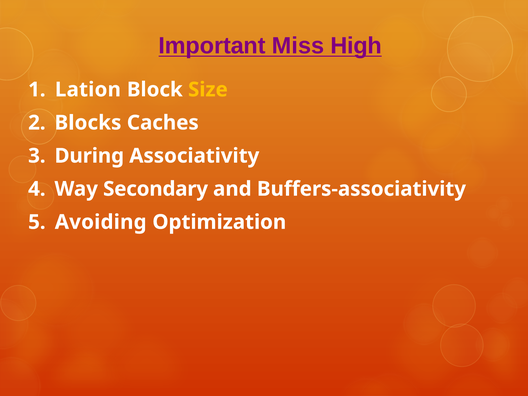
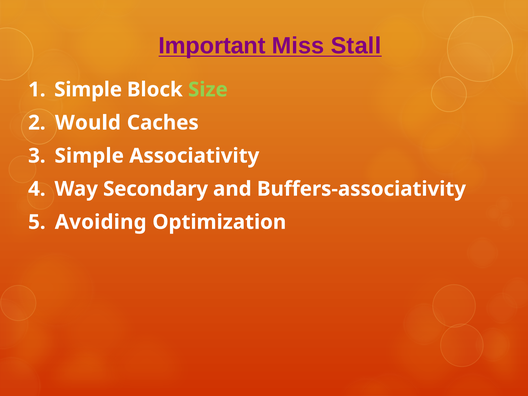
High: High -> Stall
1 Lation: Lation -> Simple
Size colour: yellow -> light green
Blocks: Blocks -> Would
3 During: During -> Simple
